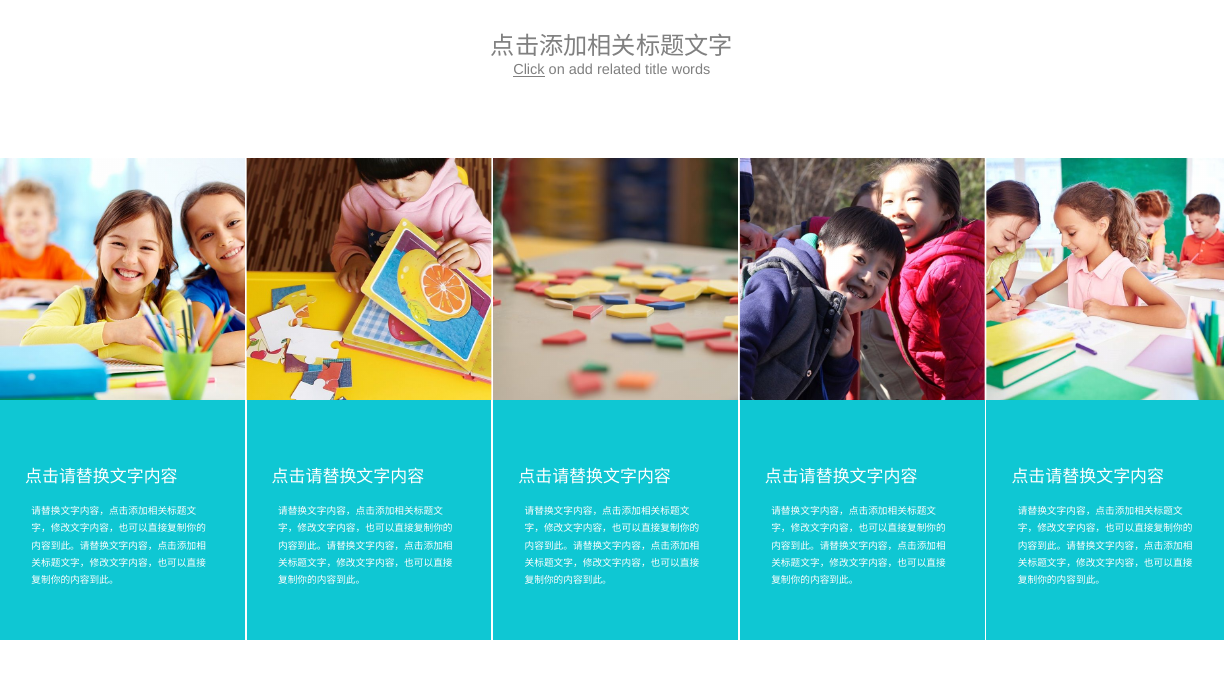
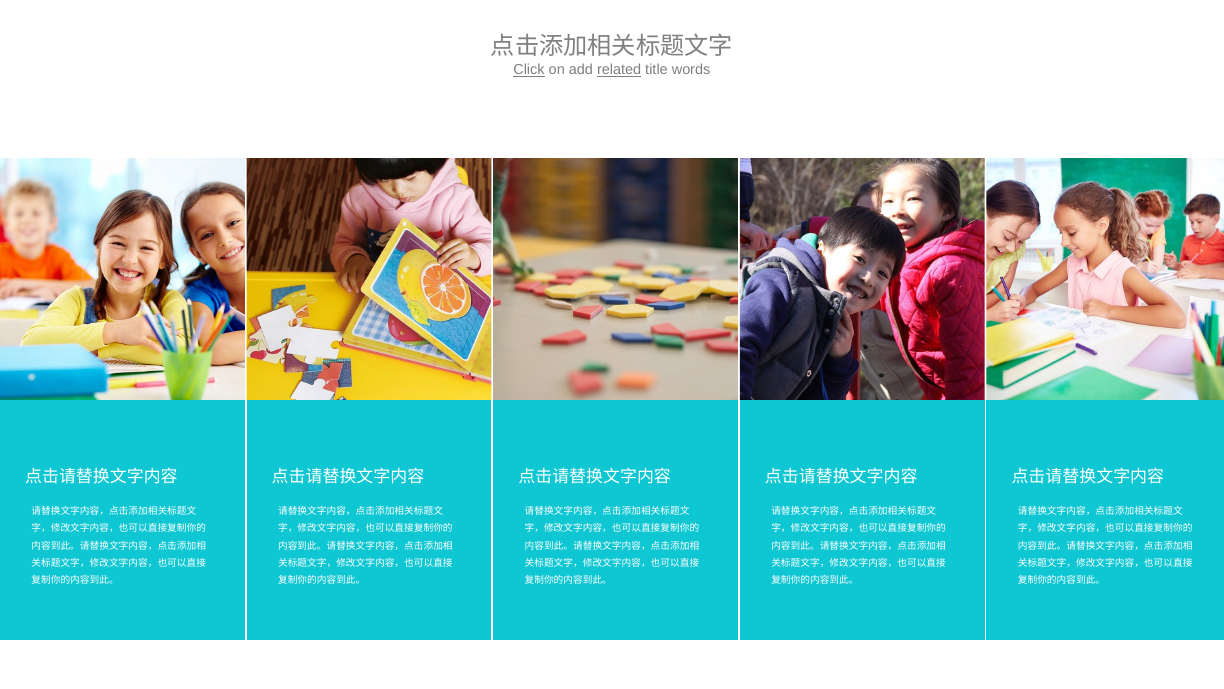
related underline: none -> present
